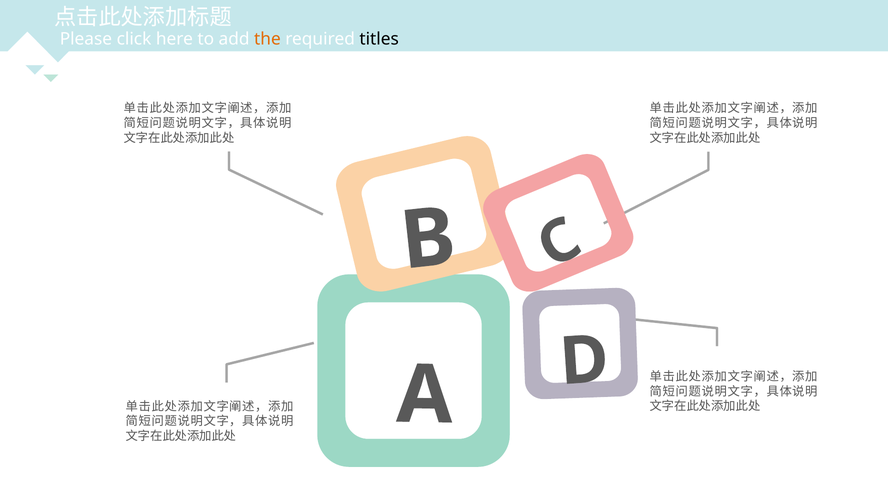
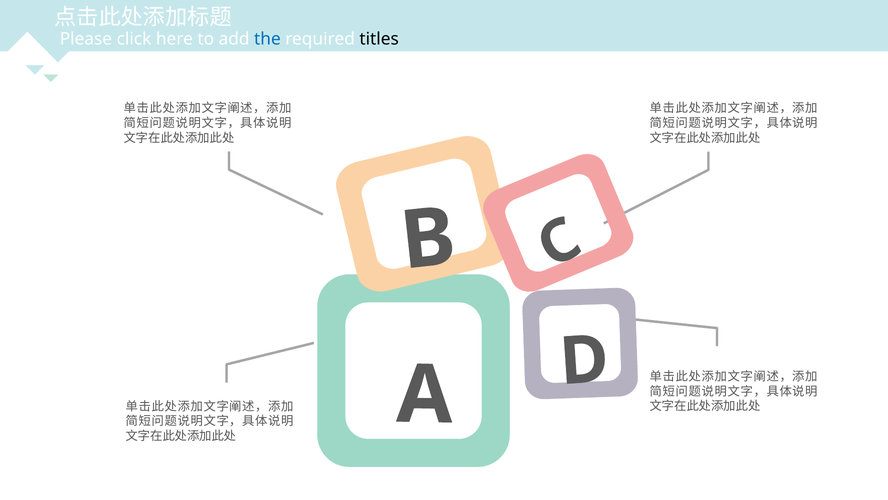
the colour: orange -> blue
